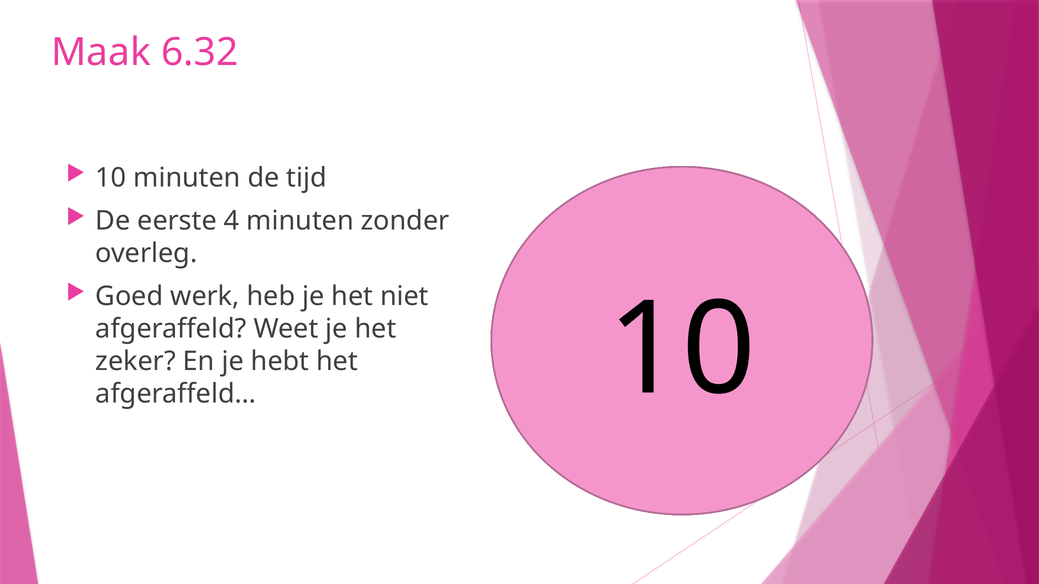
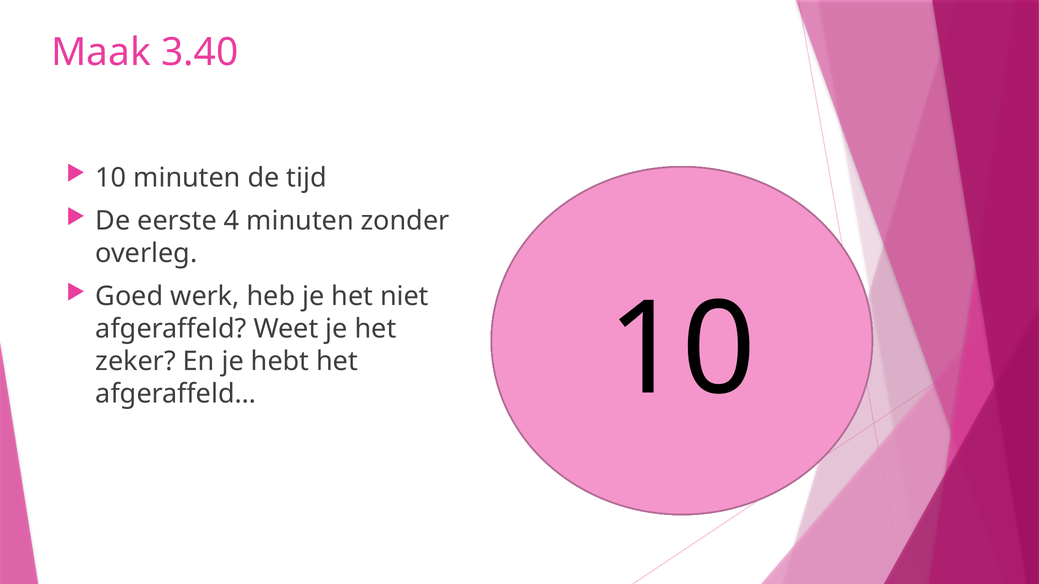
6.32: 6.32 -> 3.40
